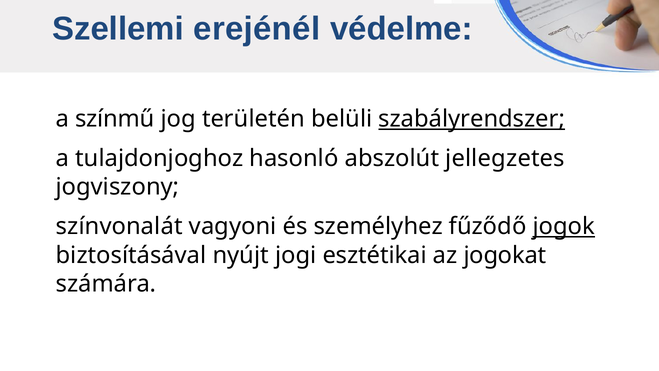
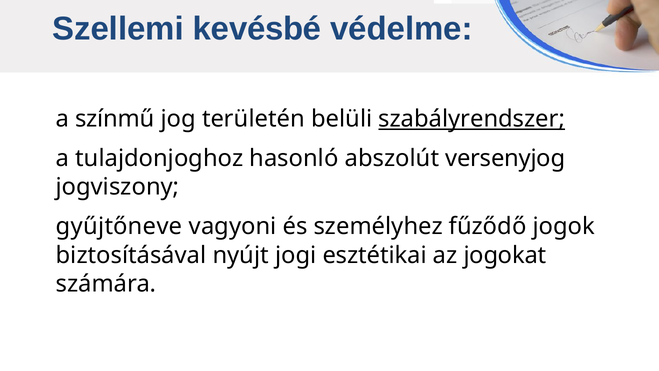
erejénél: erejénél -> kevésbé
jellegzetes: jellegzetes -> versenyjog
színvonalát: színvonalát -> gyűjtőneve
jogok underline: present -> none
